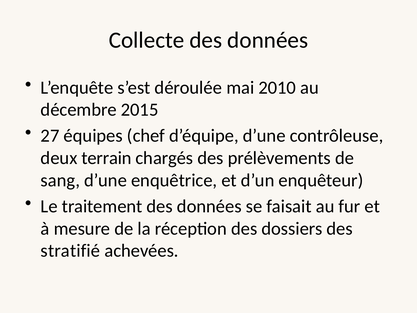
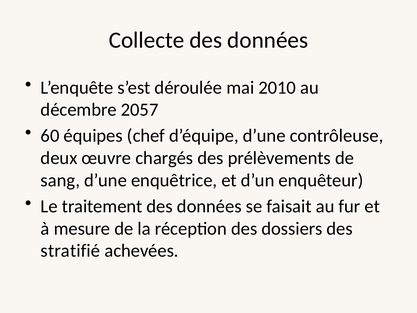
2015: 2015 -> 2057
27: 27 -> 60
terrain: terrain -> œuvre
